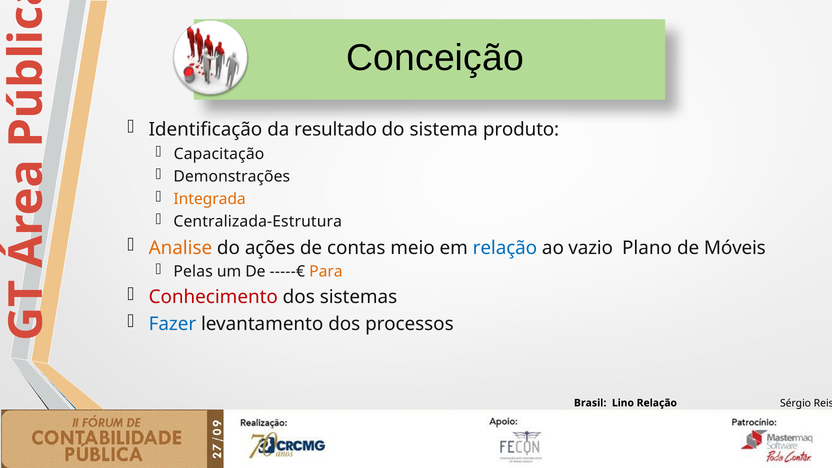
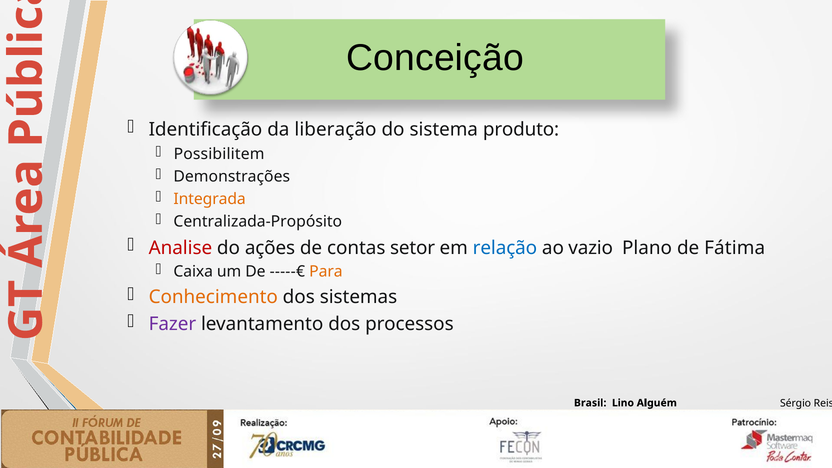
resultado: resultado -> liberação
Capacitação: Capacitação -> Possibilitem
Centralizada-Estrutura: Centralizada-Estrutura -> Centralizada-Propósito
Analise colour: orange -> red
meio: meio -> setor
Móveis: Móveis -> Fátima
Pelas: Pelas -> Caixa
Conhecimento colour: red -> orange
Fazer colour: blue -> purple
Lino Relação: Relação -> Alguém
